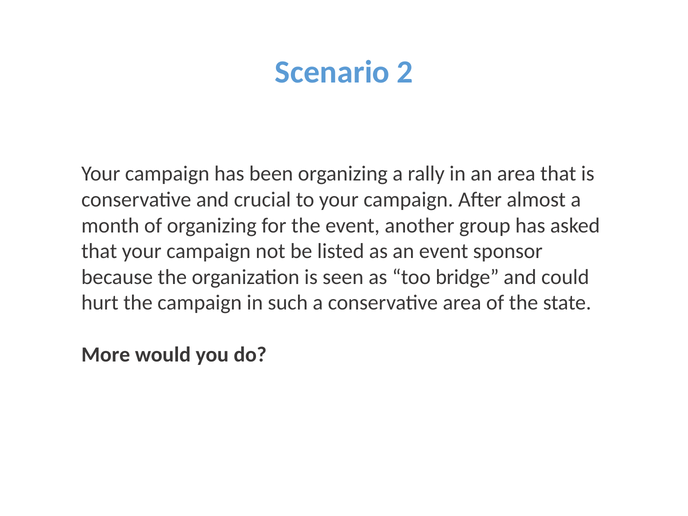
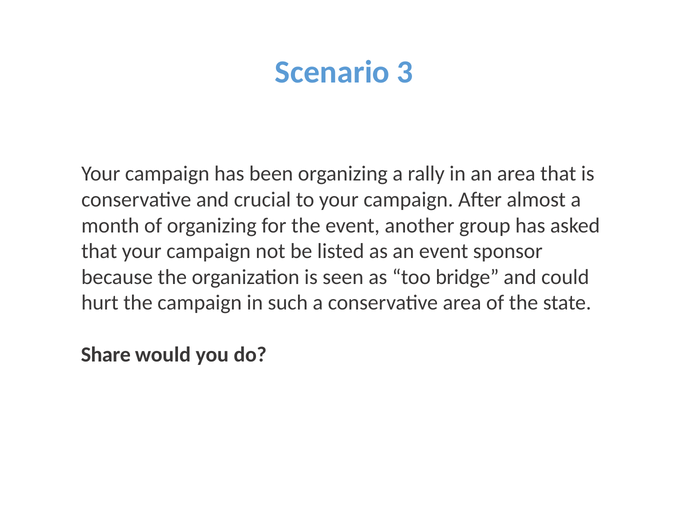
2: 2 -> 3
More: More -> Share
